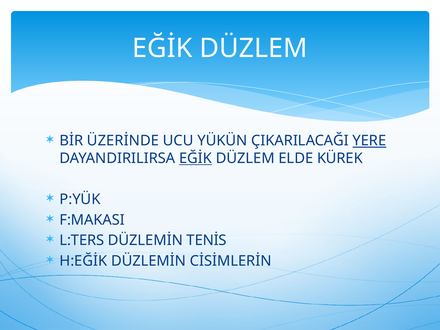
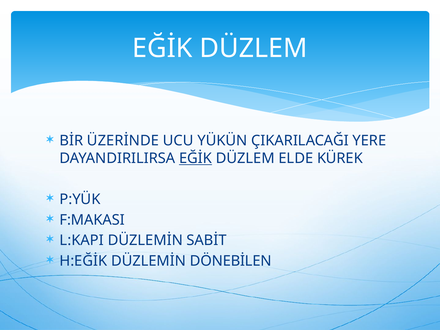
YERE underline: present -> none
L:TERS: L:TERS -> L:KAPI
TENİS: TENİS -> SABİT
CİSİMLERİN: CİSİMLERİN -> DÖNEBİLEN
